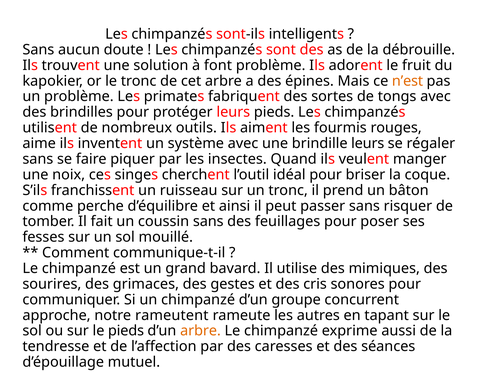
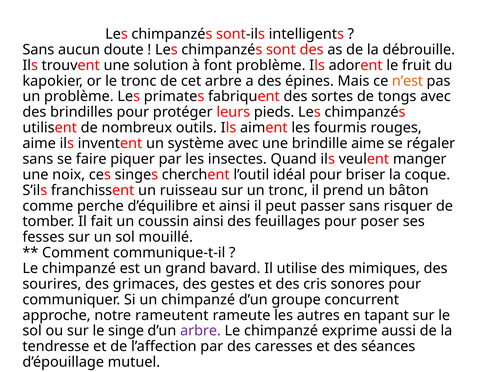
brindille leurs: leurs -> aime
coussin sans: sans -> ainsi
le pieds: pieds -> singe
arbre at (200, 331) colour: orange -> purple
